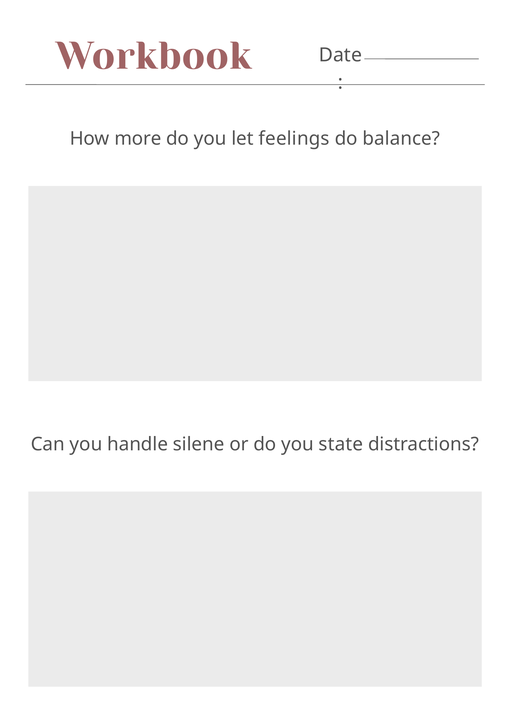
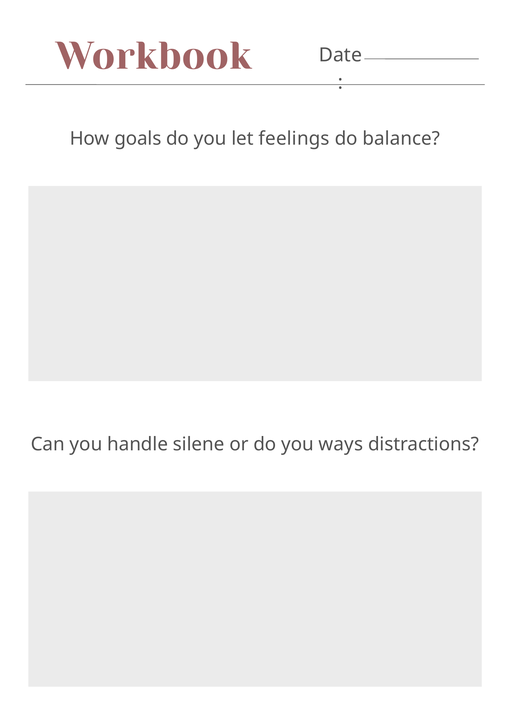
more: more -> goals
state: state -> ways
